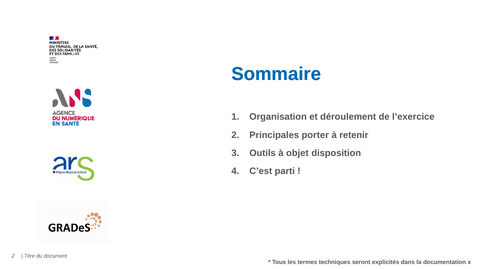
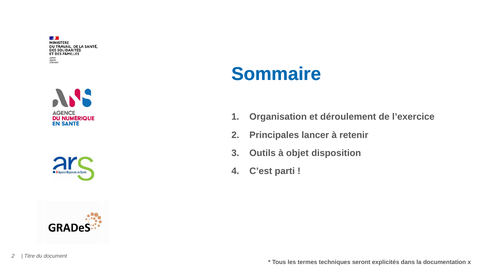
porter: porter -> lancer
